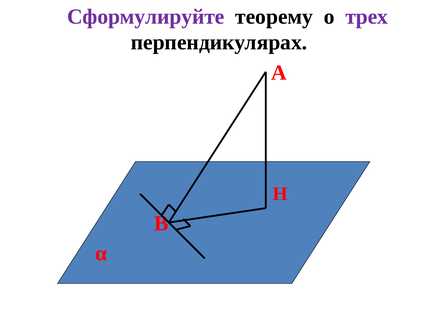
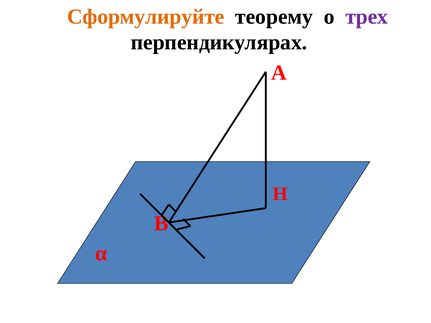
Сформулируйте colour: purple -> orange
